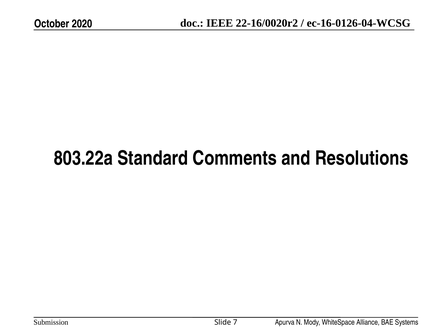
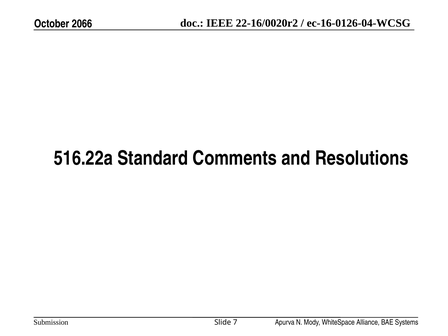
2020: 2020 -> 2066
803.22a: 803.22a -> 516.22a
